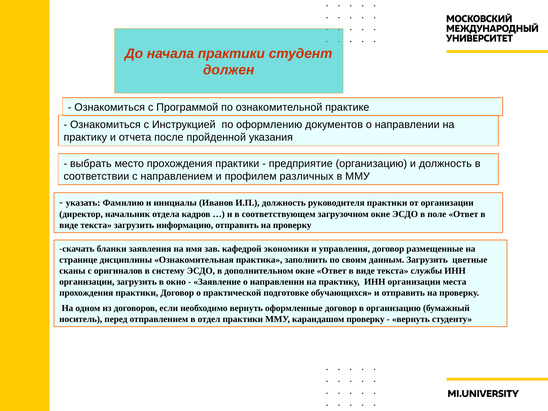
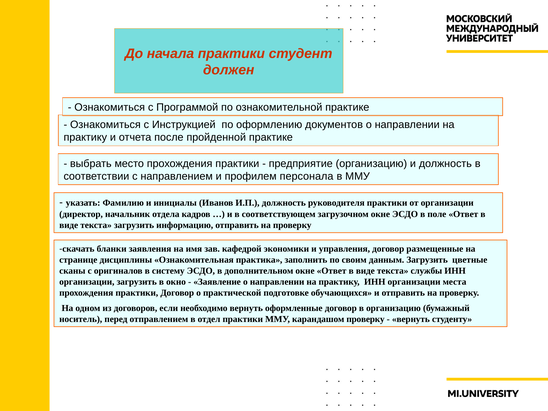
пройденной указания: указания -> практике
различных: различных -> персонала
